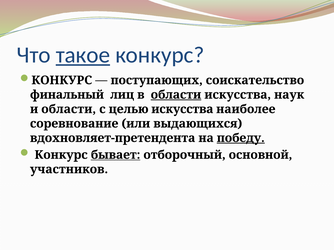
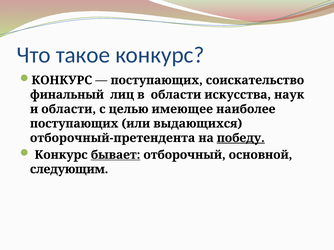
такое underline: present -> none
области at (176, 95) underline: present -> none
целью искусства: искусства -> имеющее
соревнование at (74, 124): соревнование -> поступающих
вдохновляет-претендента: вдохновляет-претендента -> отборочный-претендента
участников: участников -> следующим
